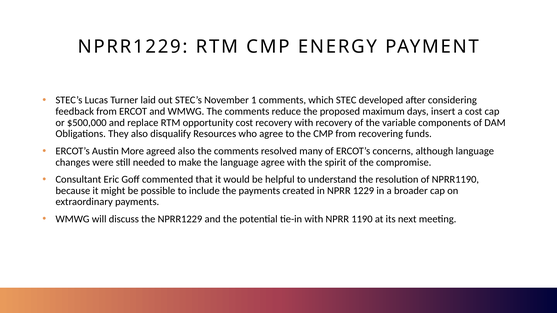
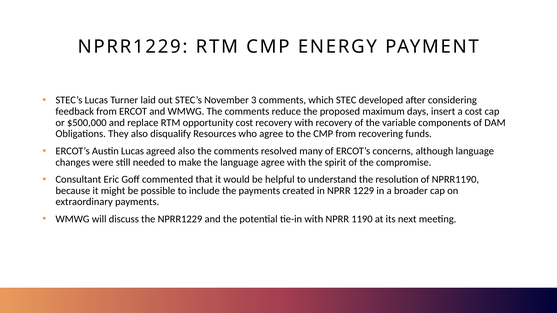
1: 1 -> 3
Austin More: More -> Lucas
